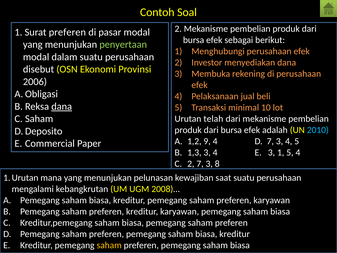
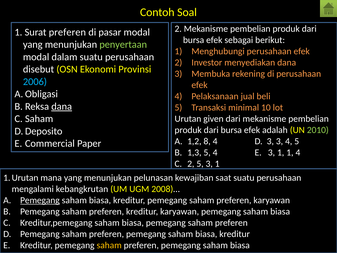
2006 colour: white -> light blue
telah: telah -> given
2010 colour: light blue -> light green
9: 9 -> 8
D 7: 7 -> 3
1,3 3: 3 -> 5
E 3 1 5: 5 -> 1
2 7: 7 -> 5
8 at (217, 164): 8 -> 1
Pemegang at (40, 200) underline: none -> present
